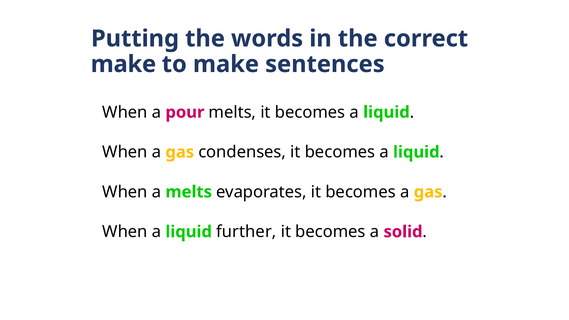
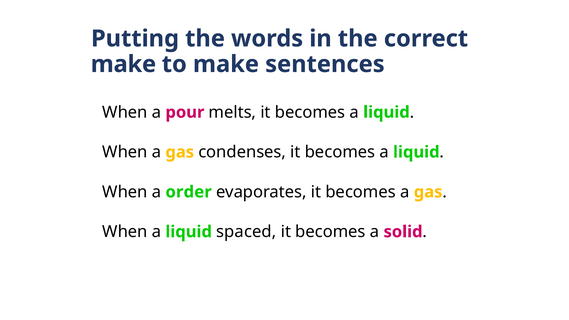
a melts: melts -> order
further: further -> spaced
